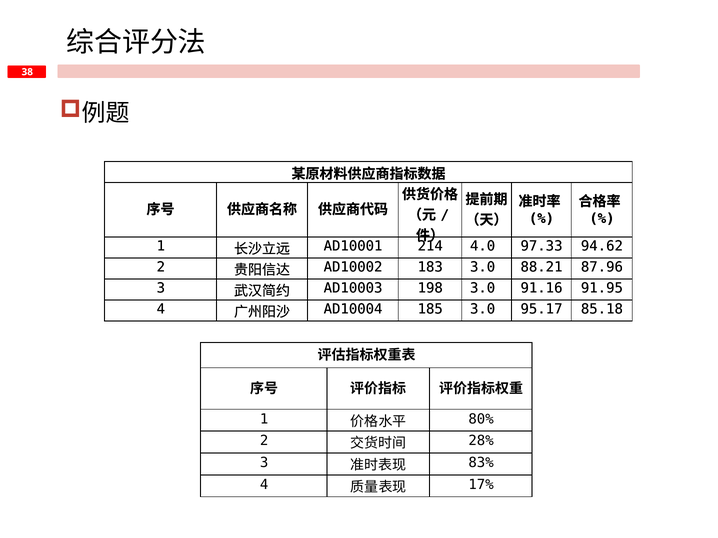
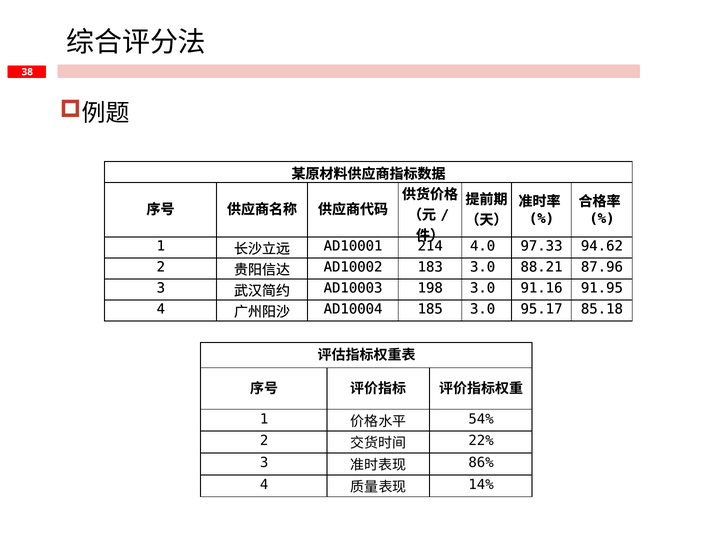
80%: 80% -> 54%
28%: 28% -> 22%
83%: 83% -> 86%
17%: 17% -> 14%
